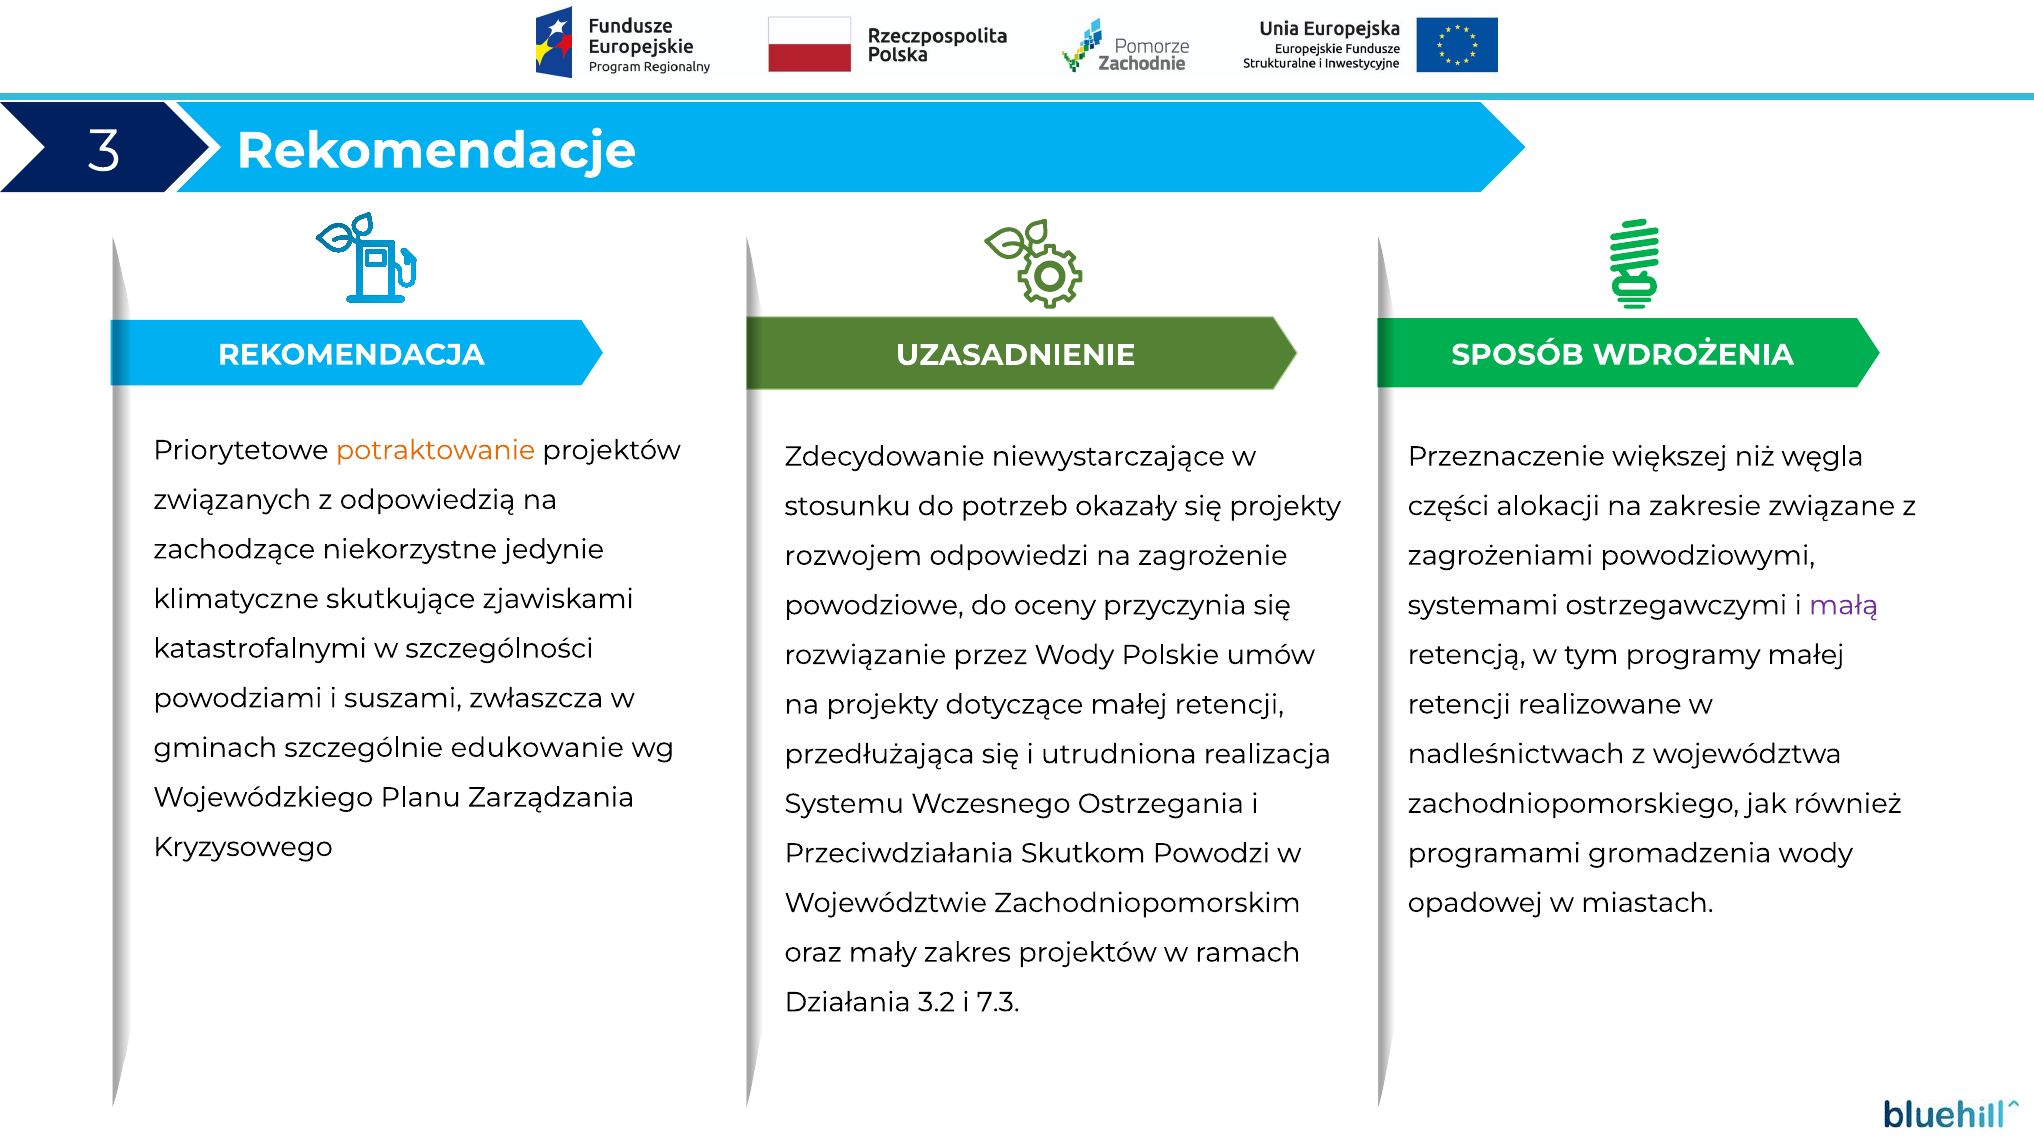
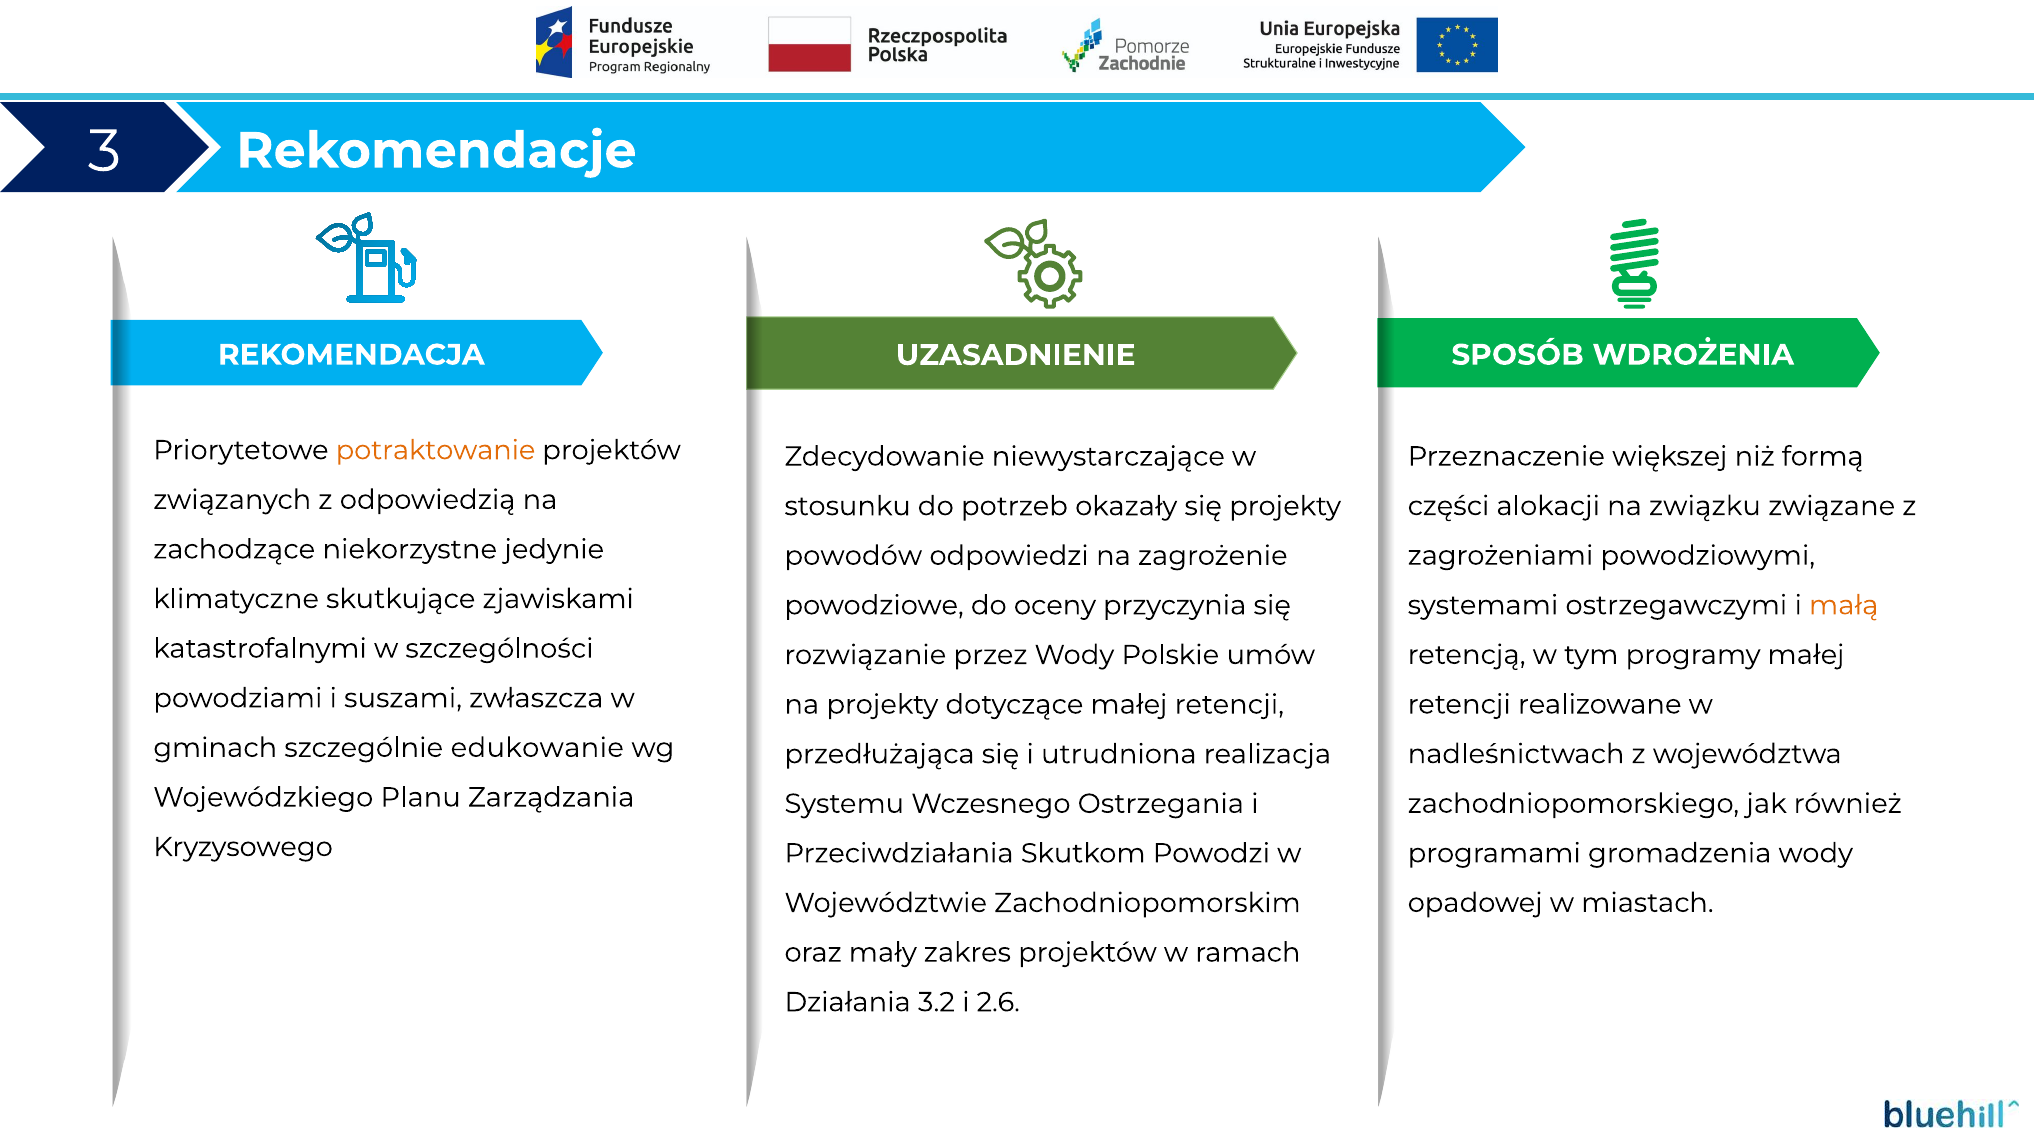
węgla: węgla -> formą
zakresie: zakresie -> związku
rozwojem: rozwojem -> powodów
małą colour: purple -> orange
7.3: 7.3 -> 2.6
